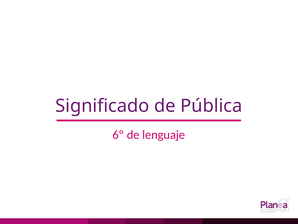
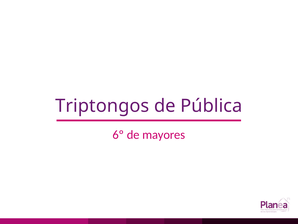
Significado: Significado -> Triptongos
lenguaje: lenguaje -> mayores
